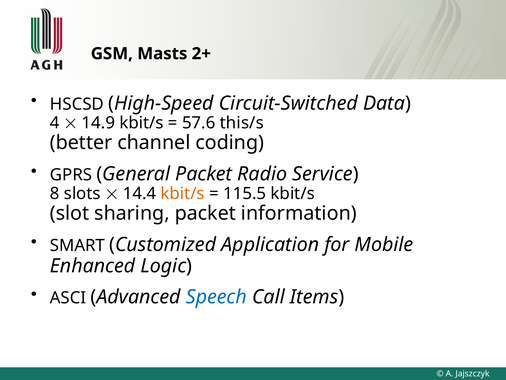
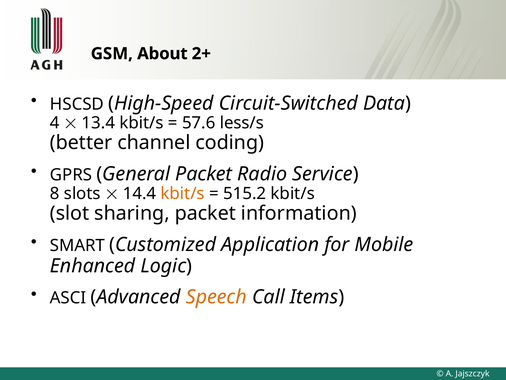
Masts: Masts -> About
14.9: 14.9 -> 13.4
this/s: this/s -> less/s
115.5: 115.5 -> 515.2
Speech colour: blue -> orange
